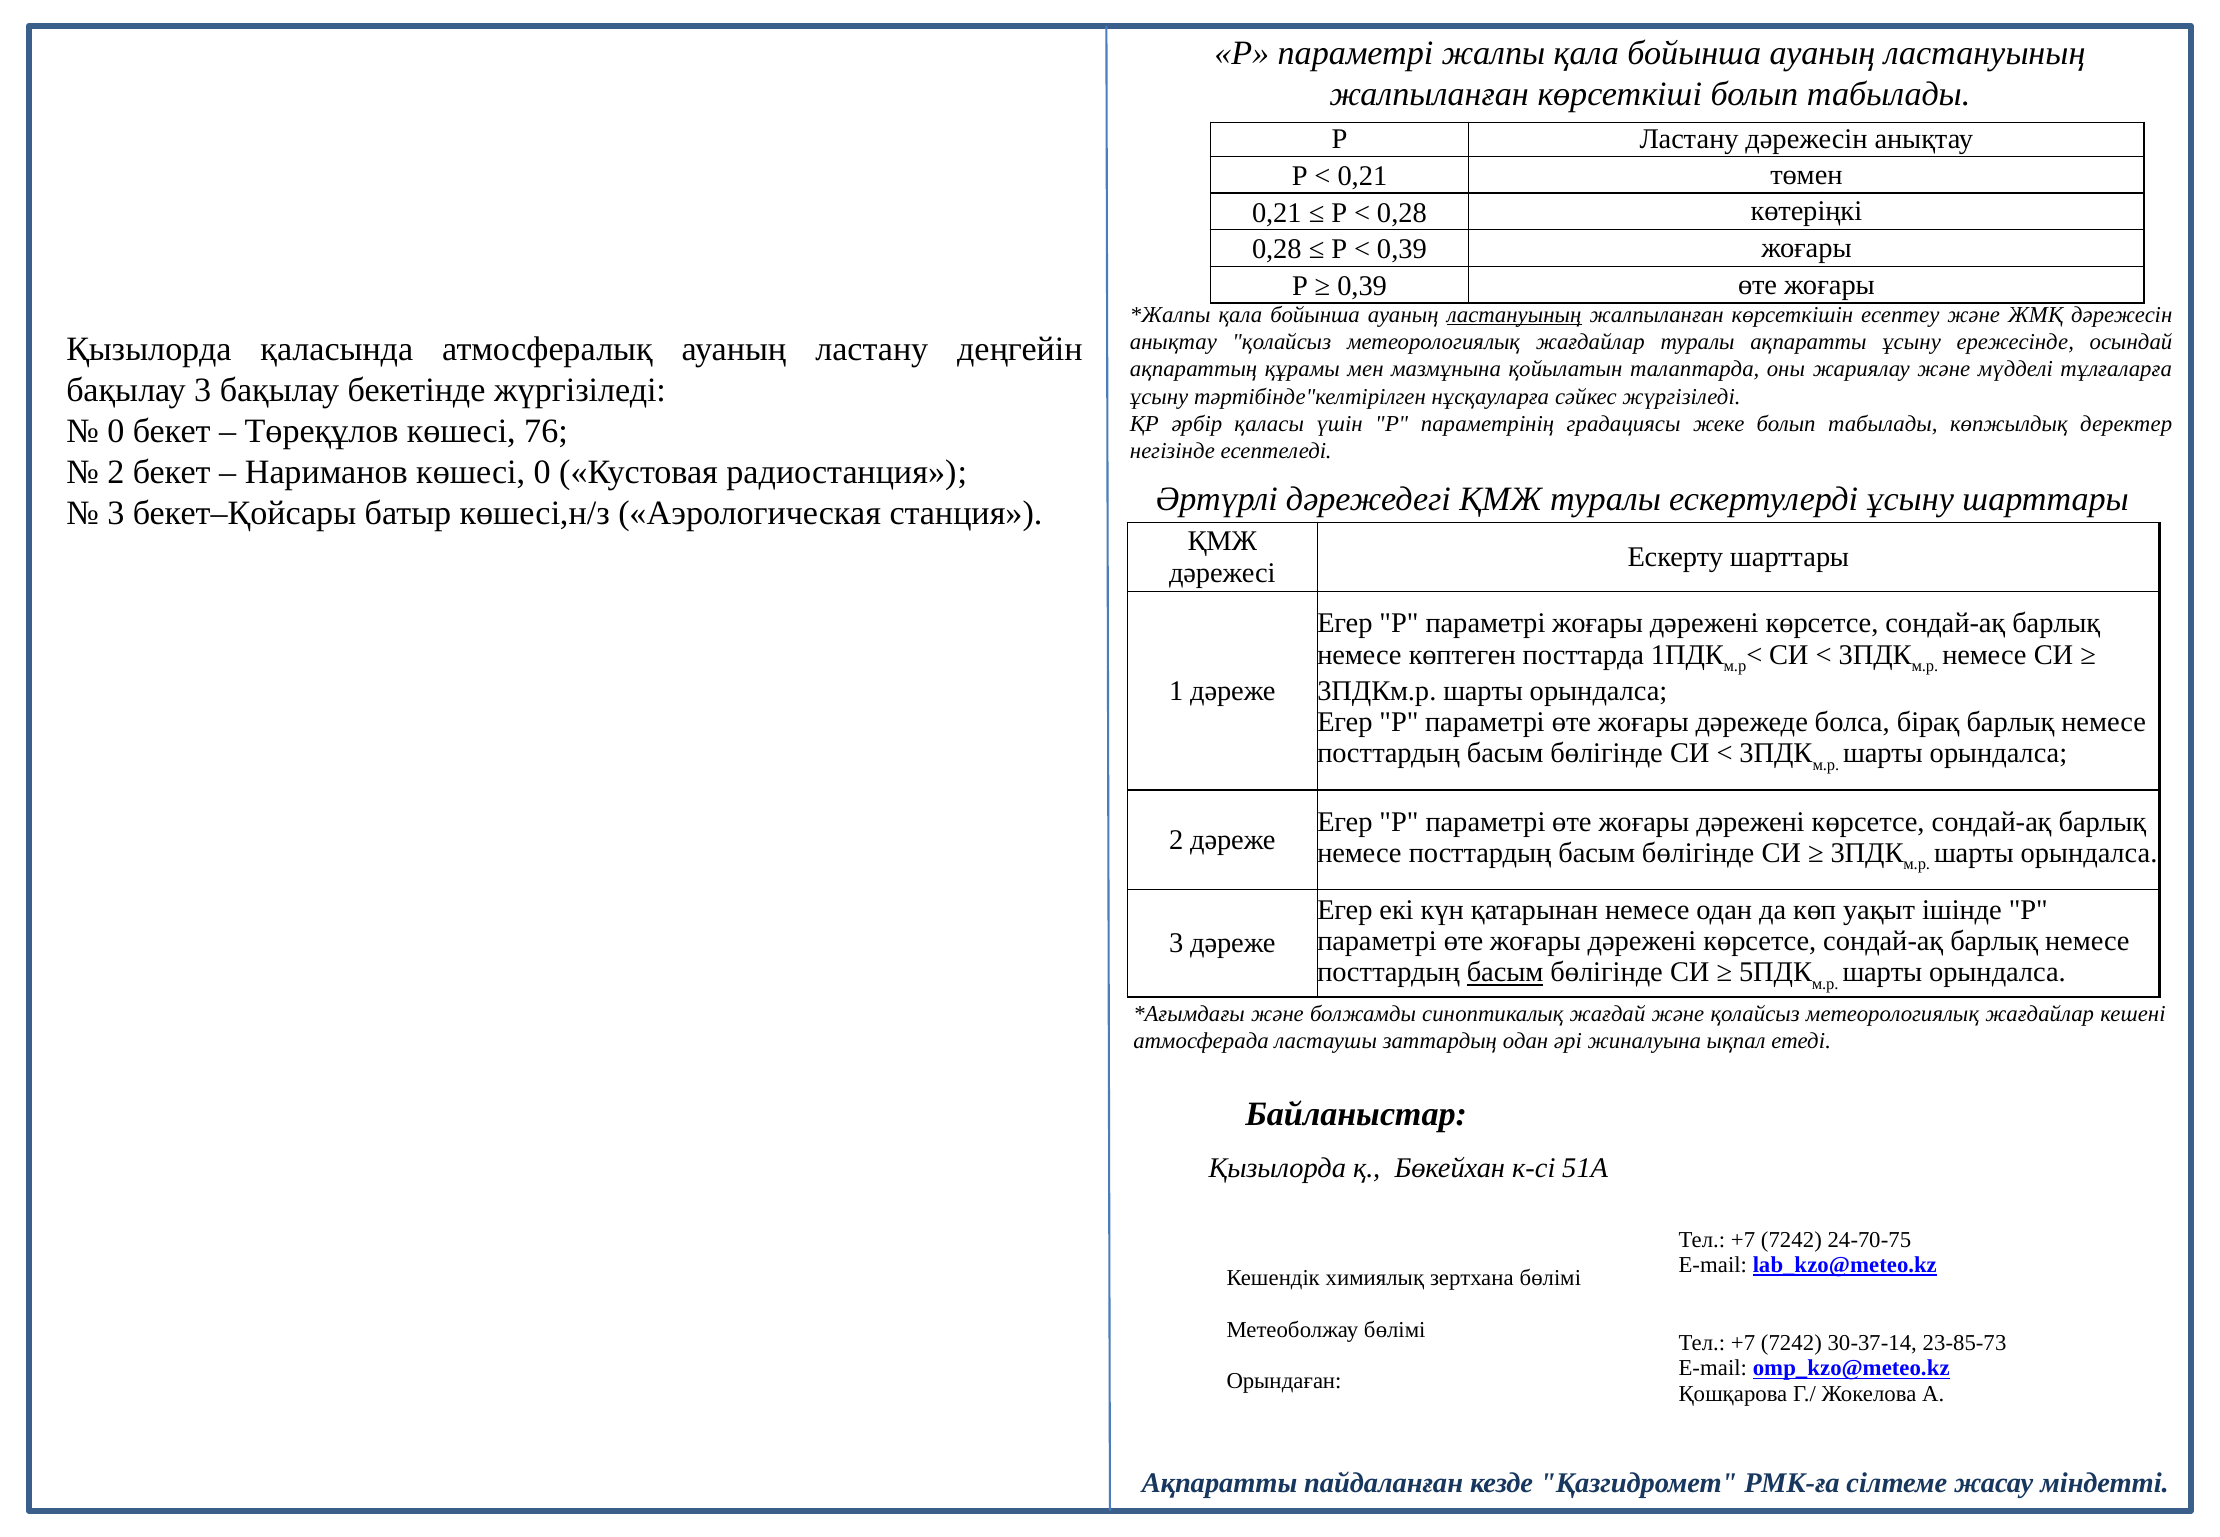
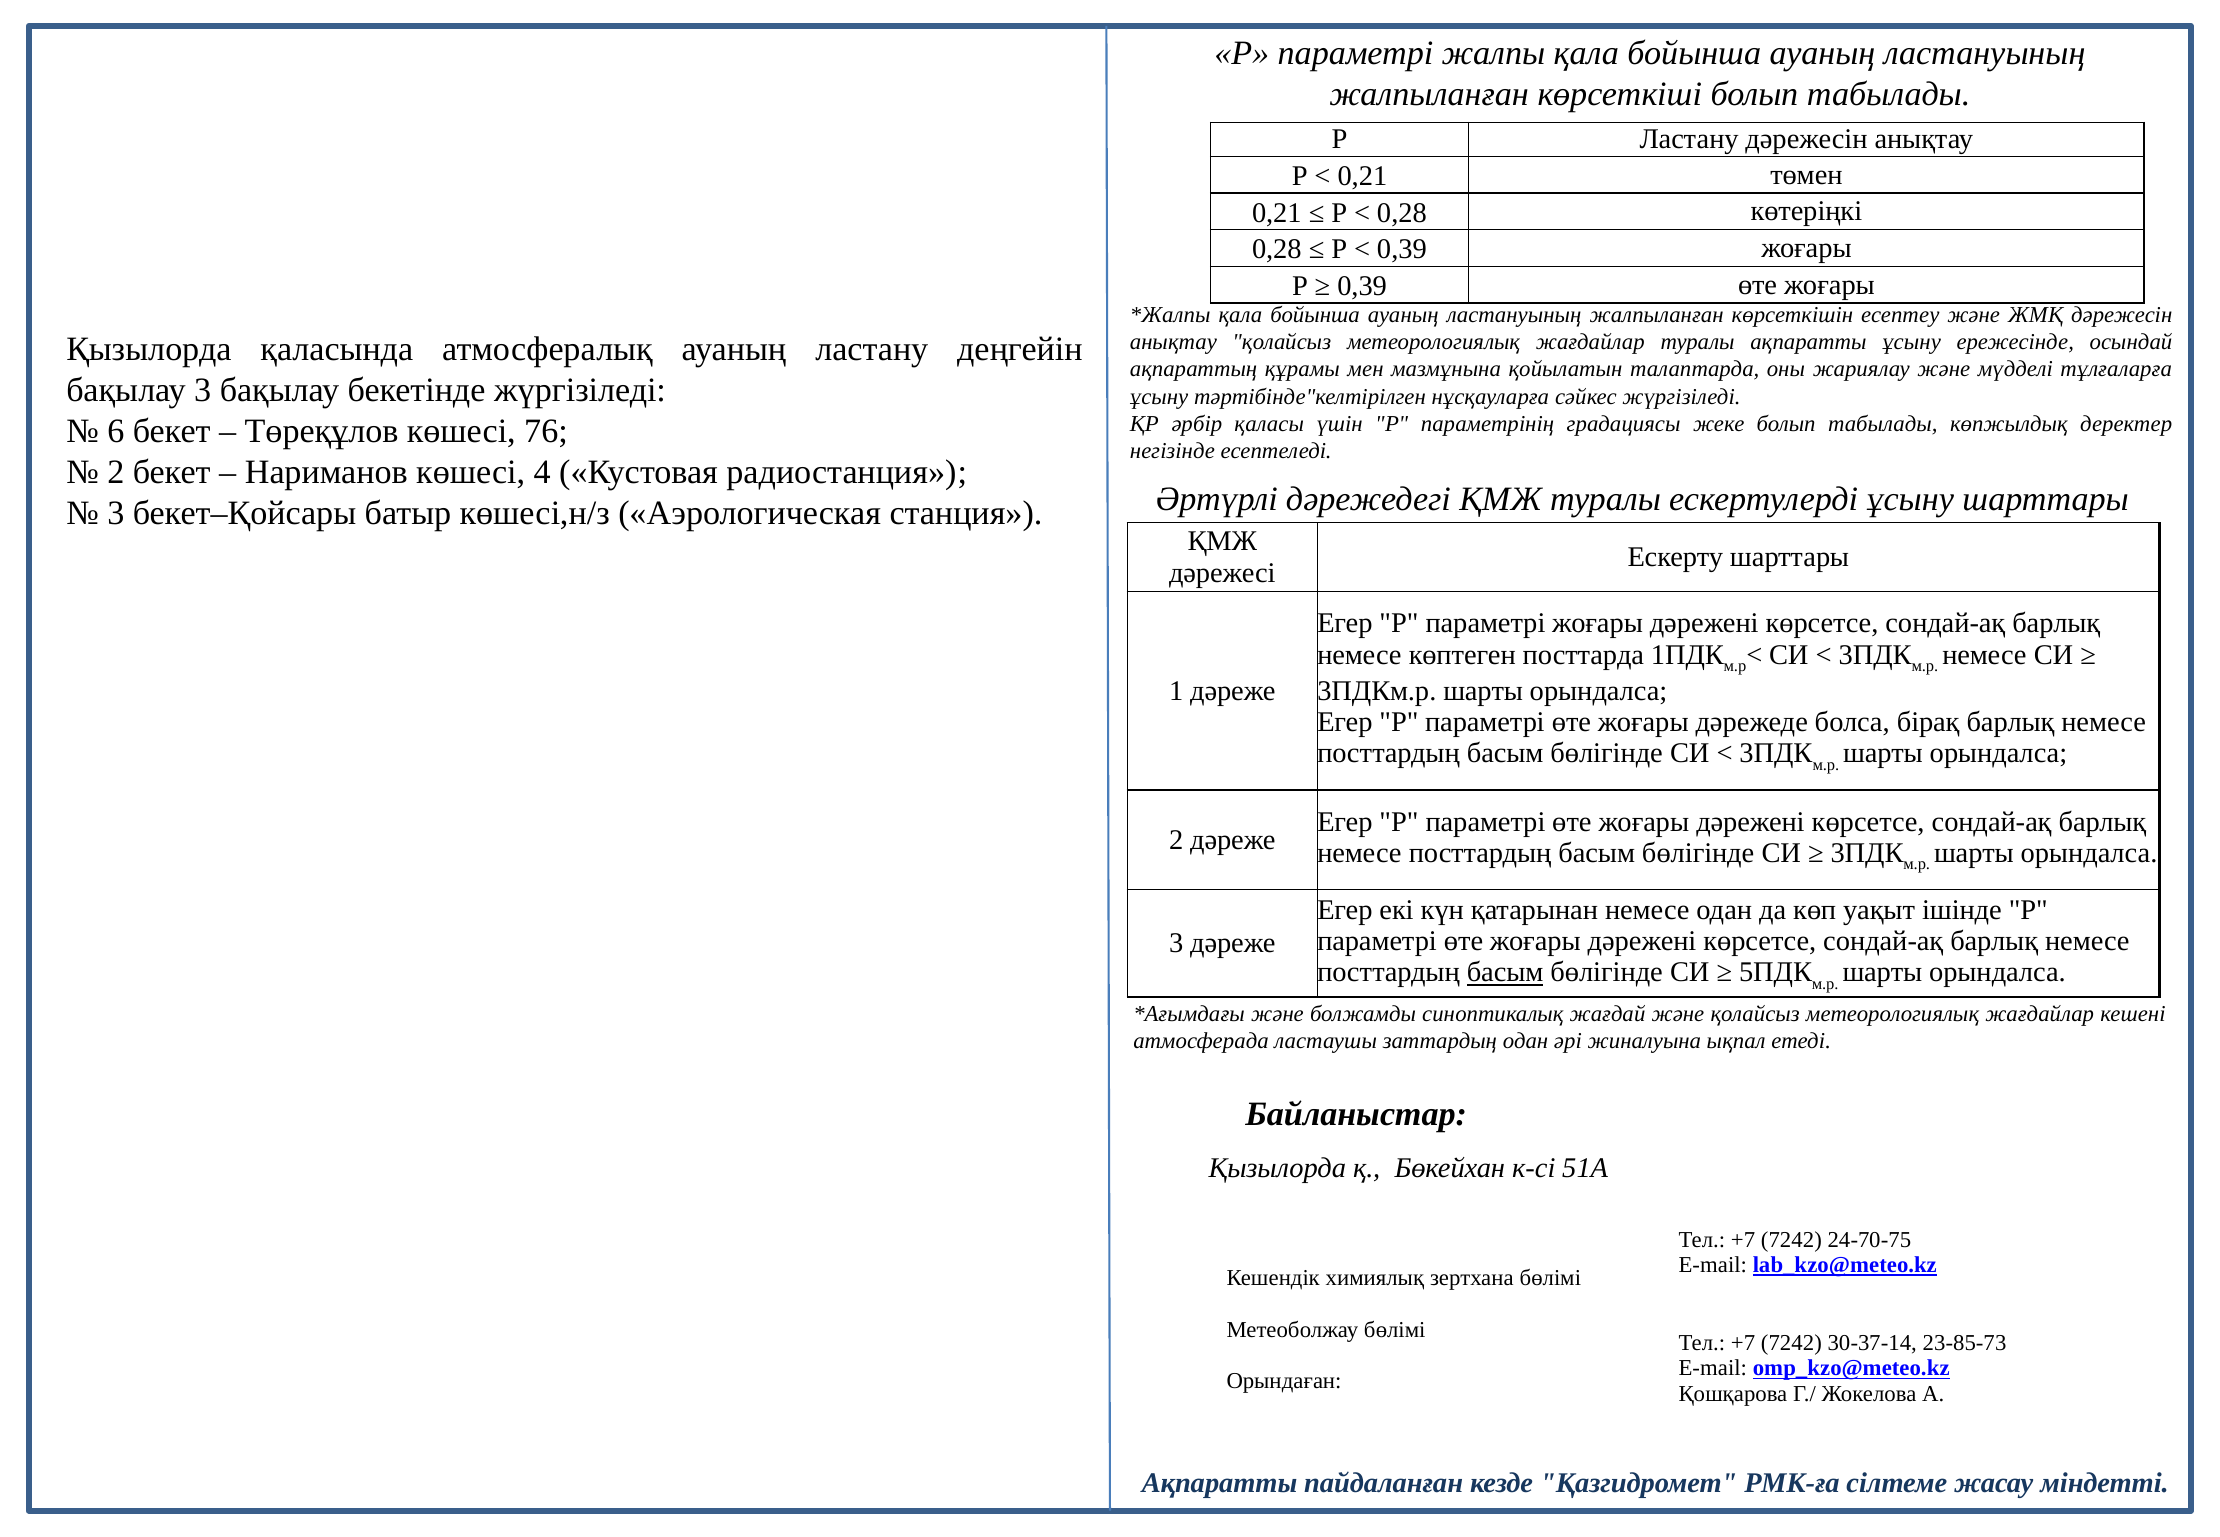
ластануының at (1514, 315) underline: present -> none
0 at (116, 431): 0 -> 6
көшесі 0: 0 -> 4
